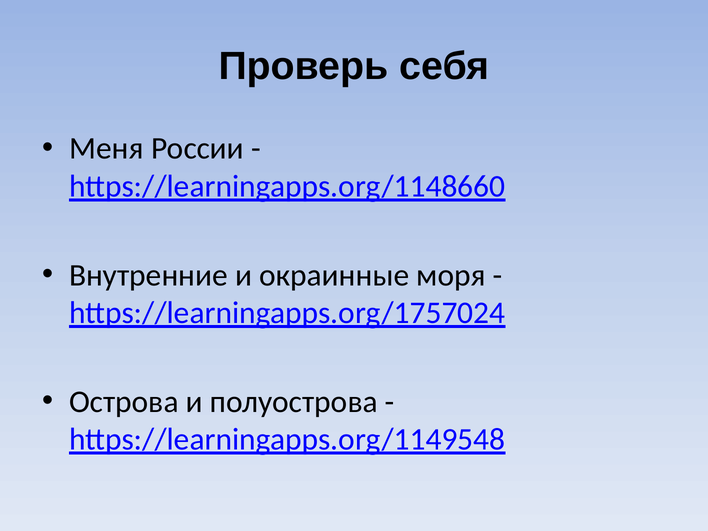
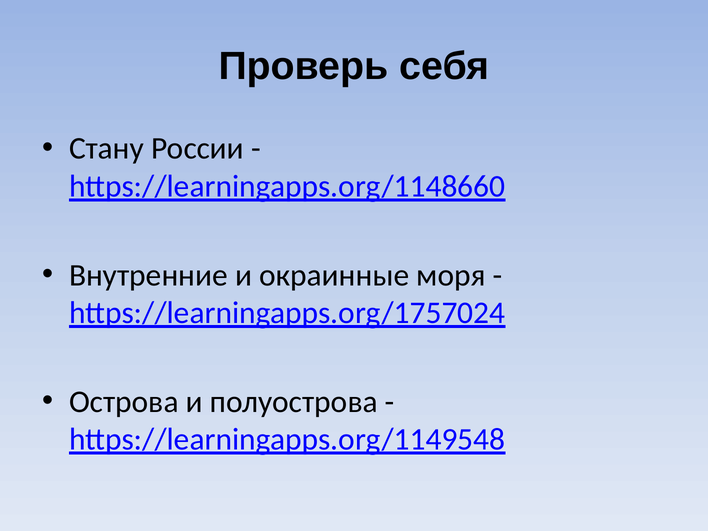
Меня: Меня -> Стану
